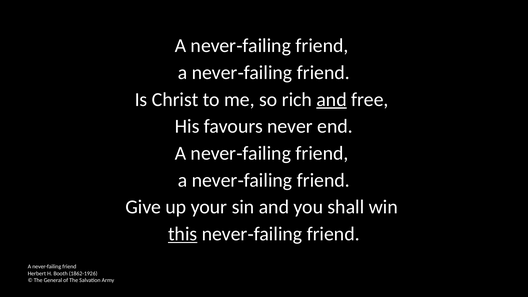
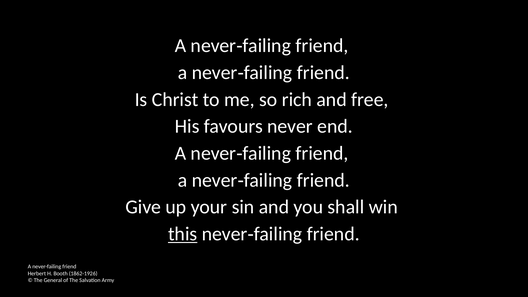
and at (332, 99) underline: present -> none
